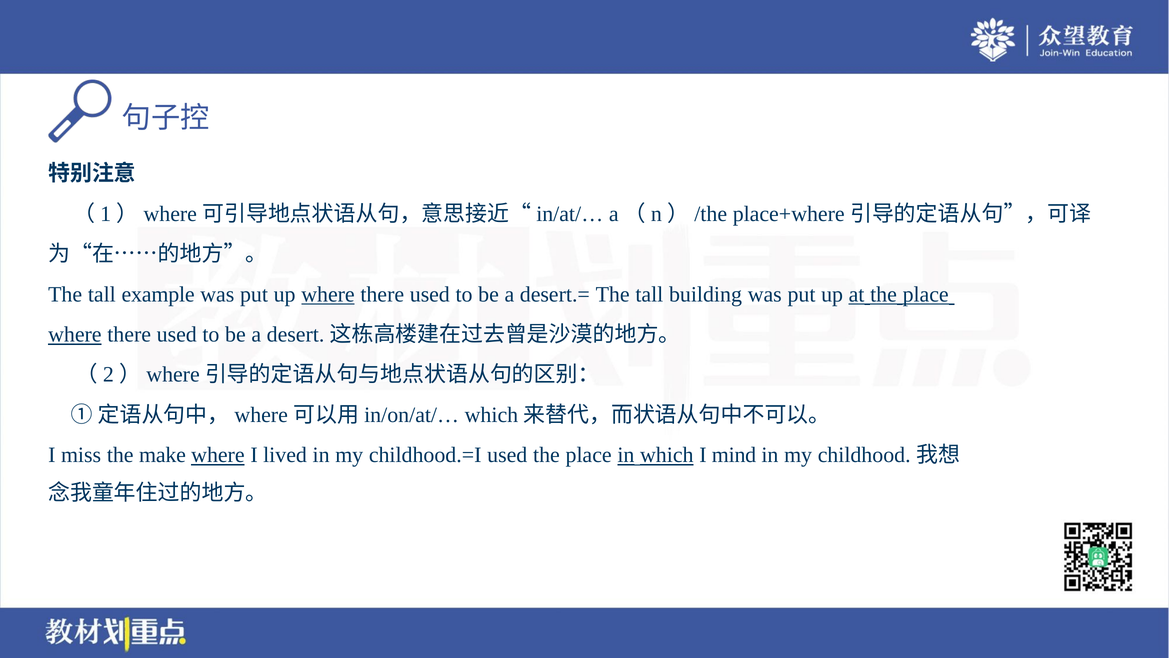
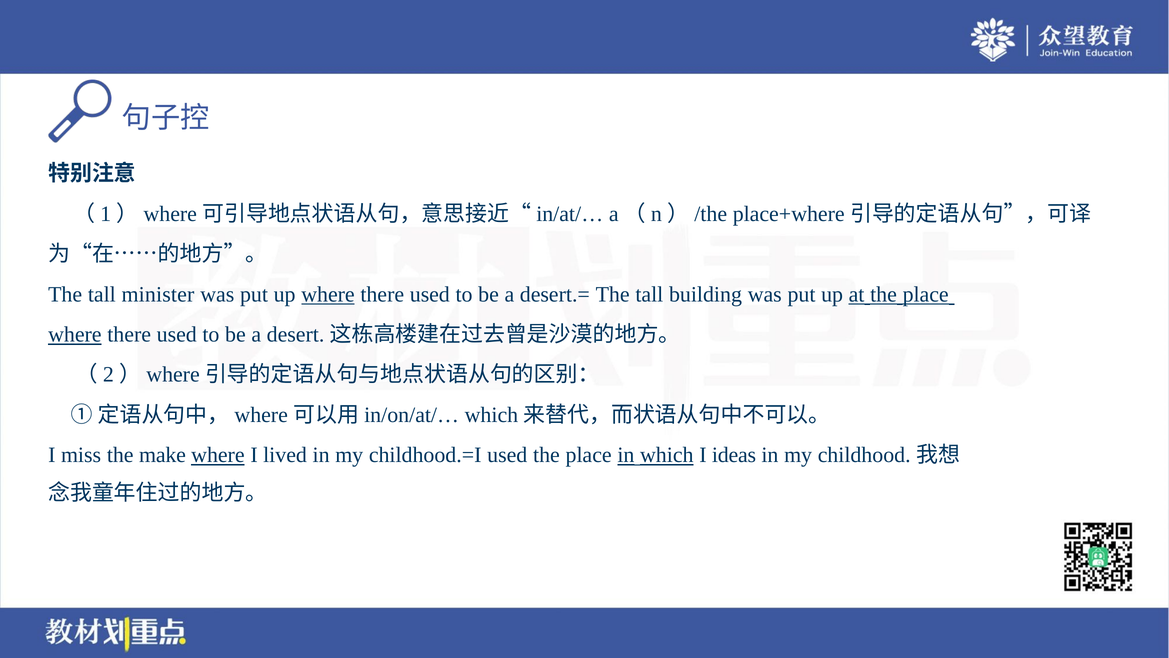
example: example -> minister
mind: mind -> ideas
